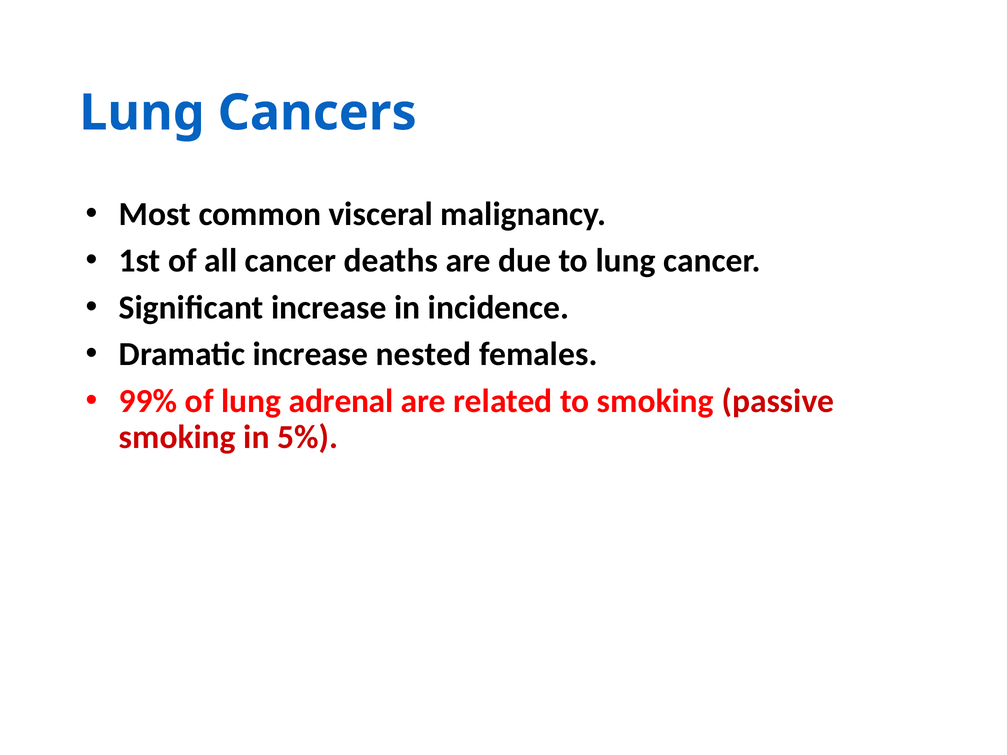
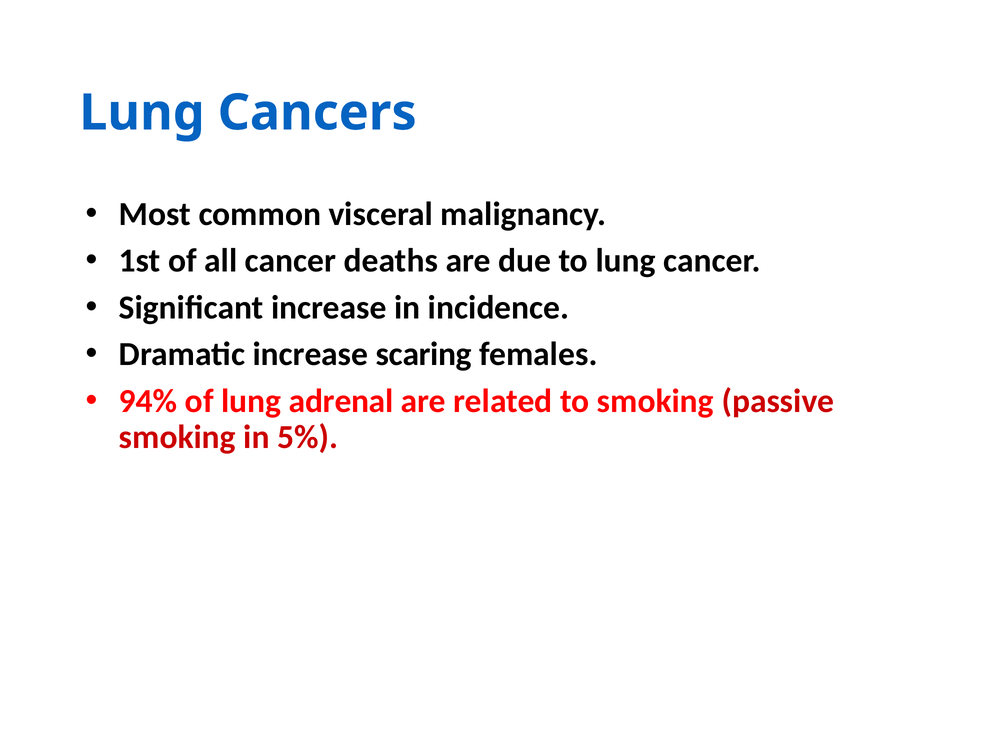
nested: nested -> scaring
99%: 99% -> 94%
